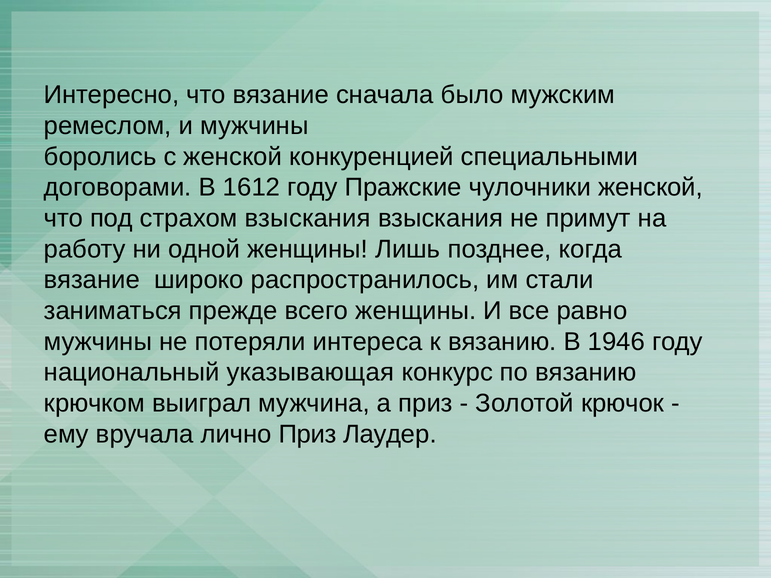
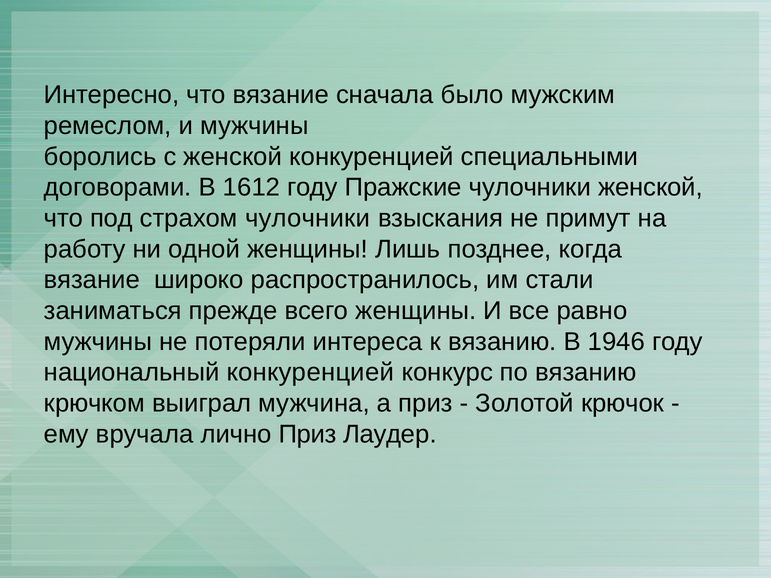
страхом взыскания: взыскания -> чулочники
национальный указывающая: указывающая -> конкуренцией
